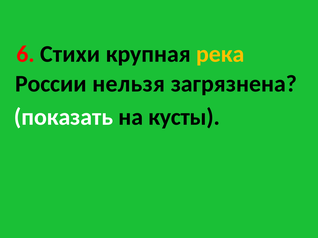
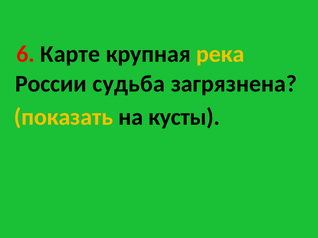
Стихи: Стихи -> Карте
нельзя: нельзя -> судьба
показать colour: white -> yellow
